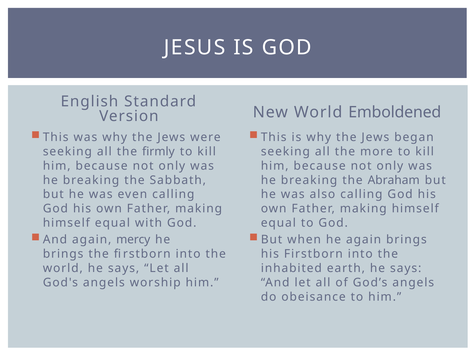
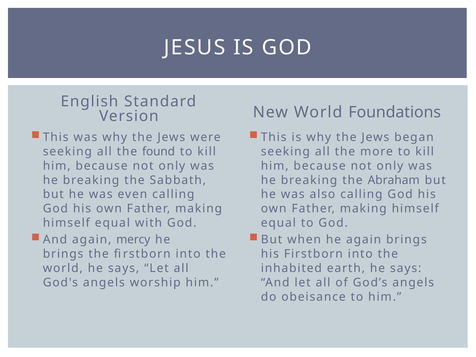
Emboldened: Emboldened -> Foundations
firmly: firmly -> found
